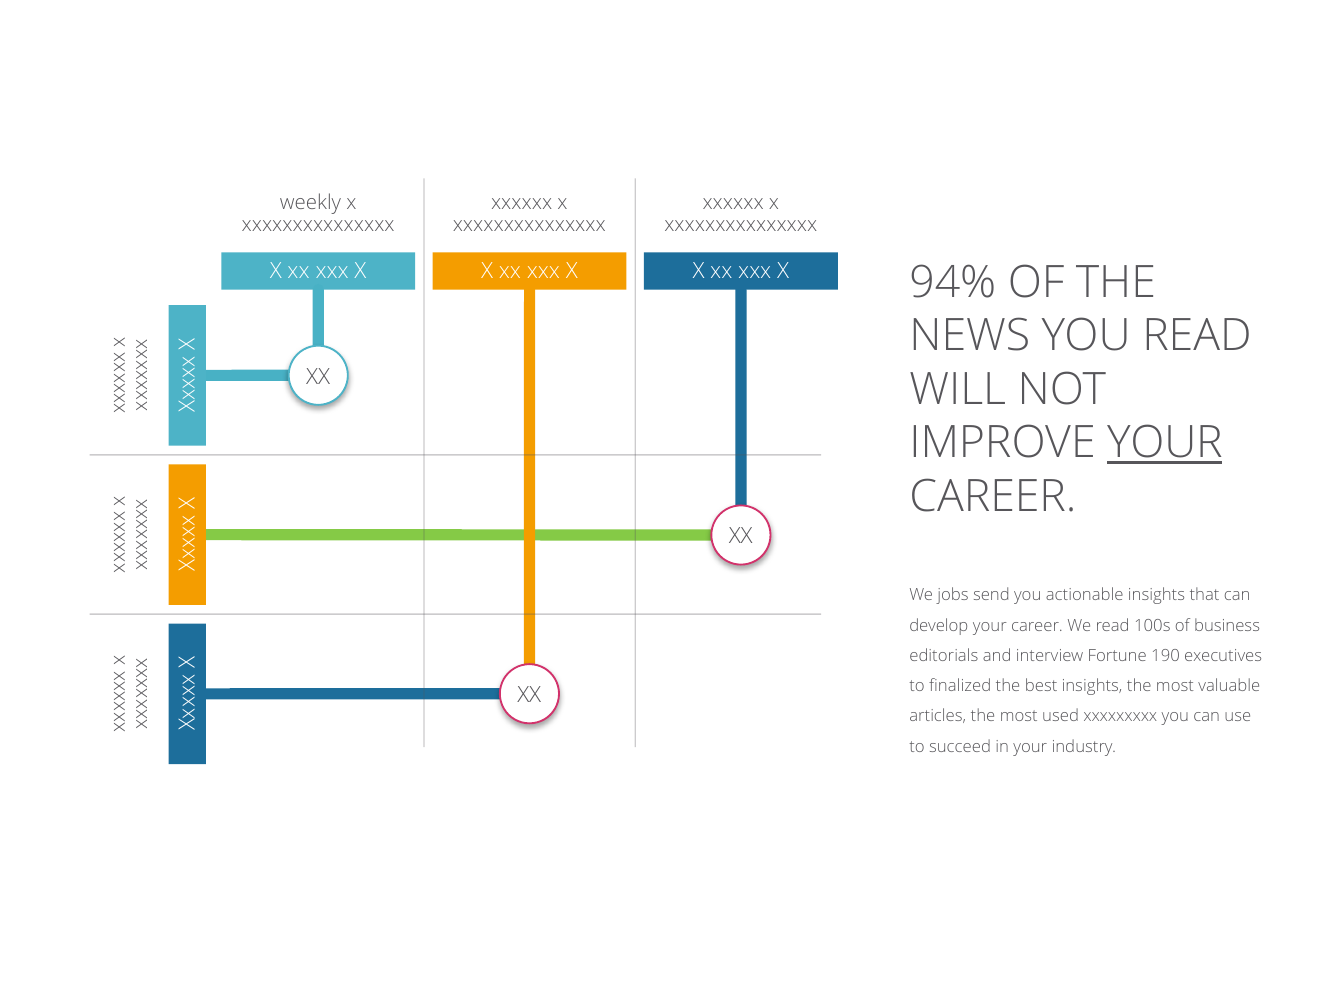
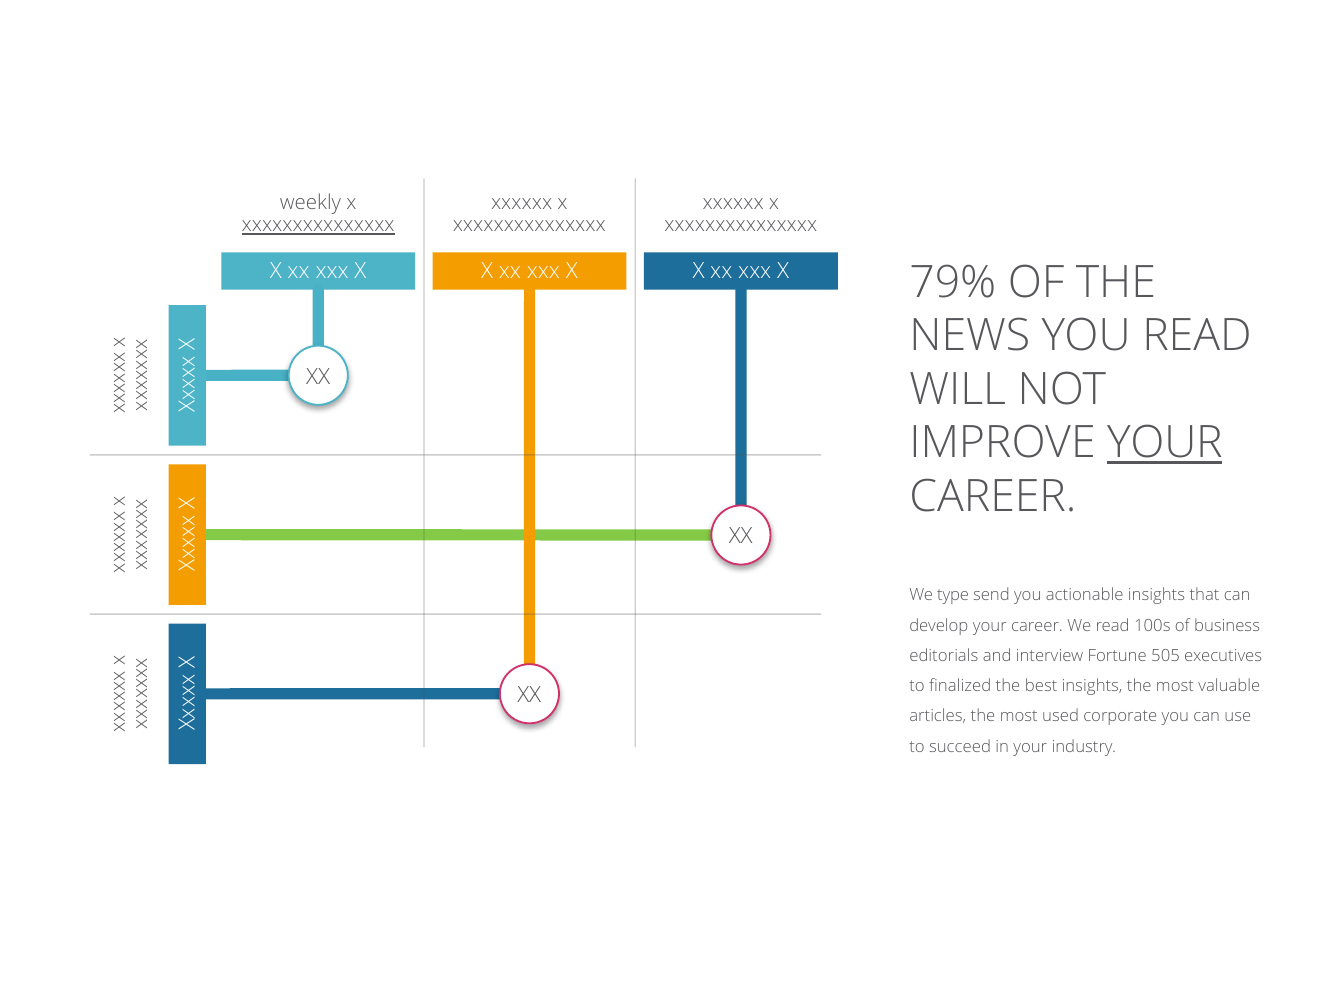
xxxxxxxxxxxxxxx at (318, 225) underline: none -> present
94%: 94% -> 79%
jobs: jobs -> type
190: 190 -> 505
xxxxxxxxx: xxxxxxxxx -> corporate
